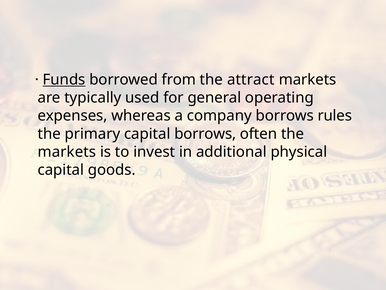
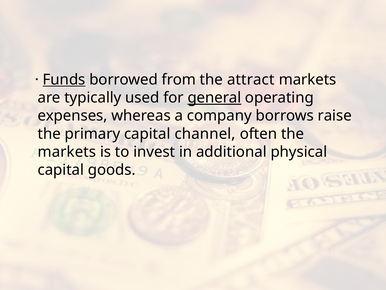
general underline: none -> present
rules: rules -> raise
capital borrows: borrows -> channel
